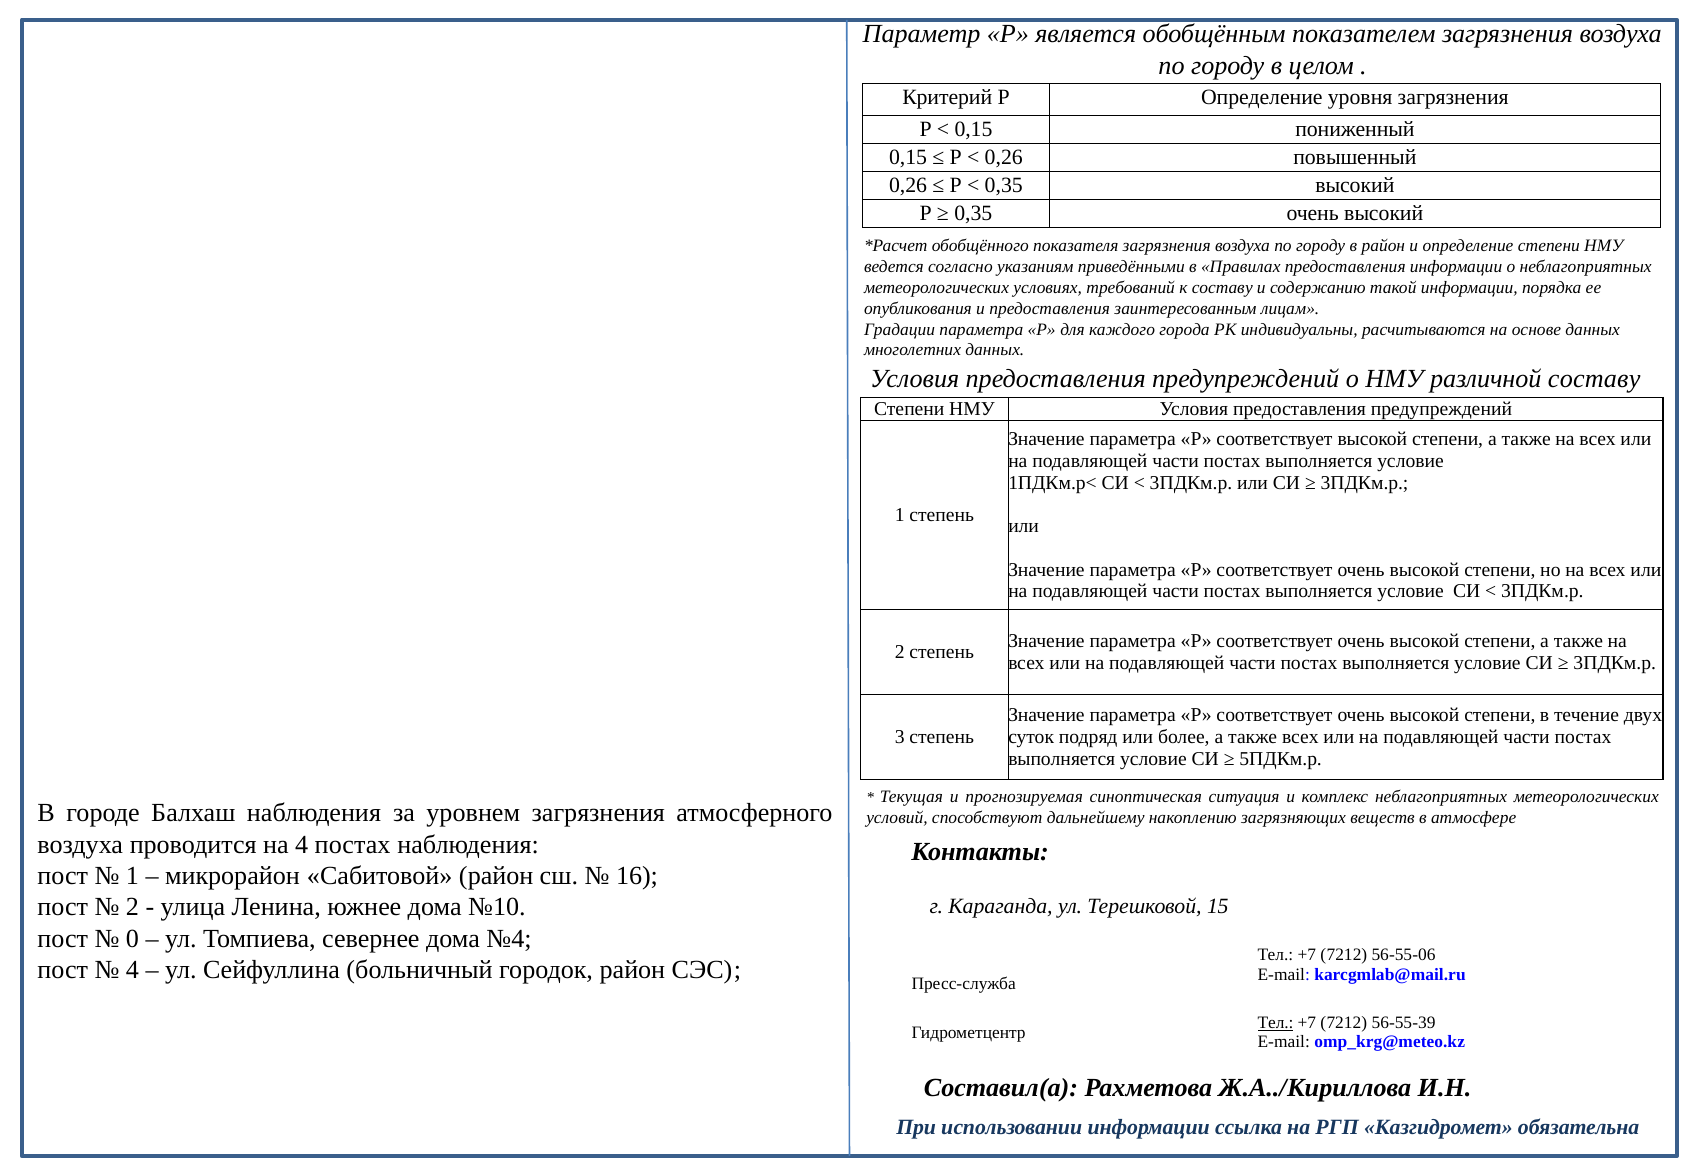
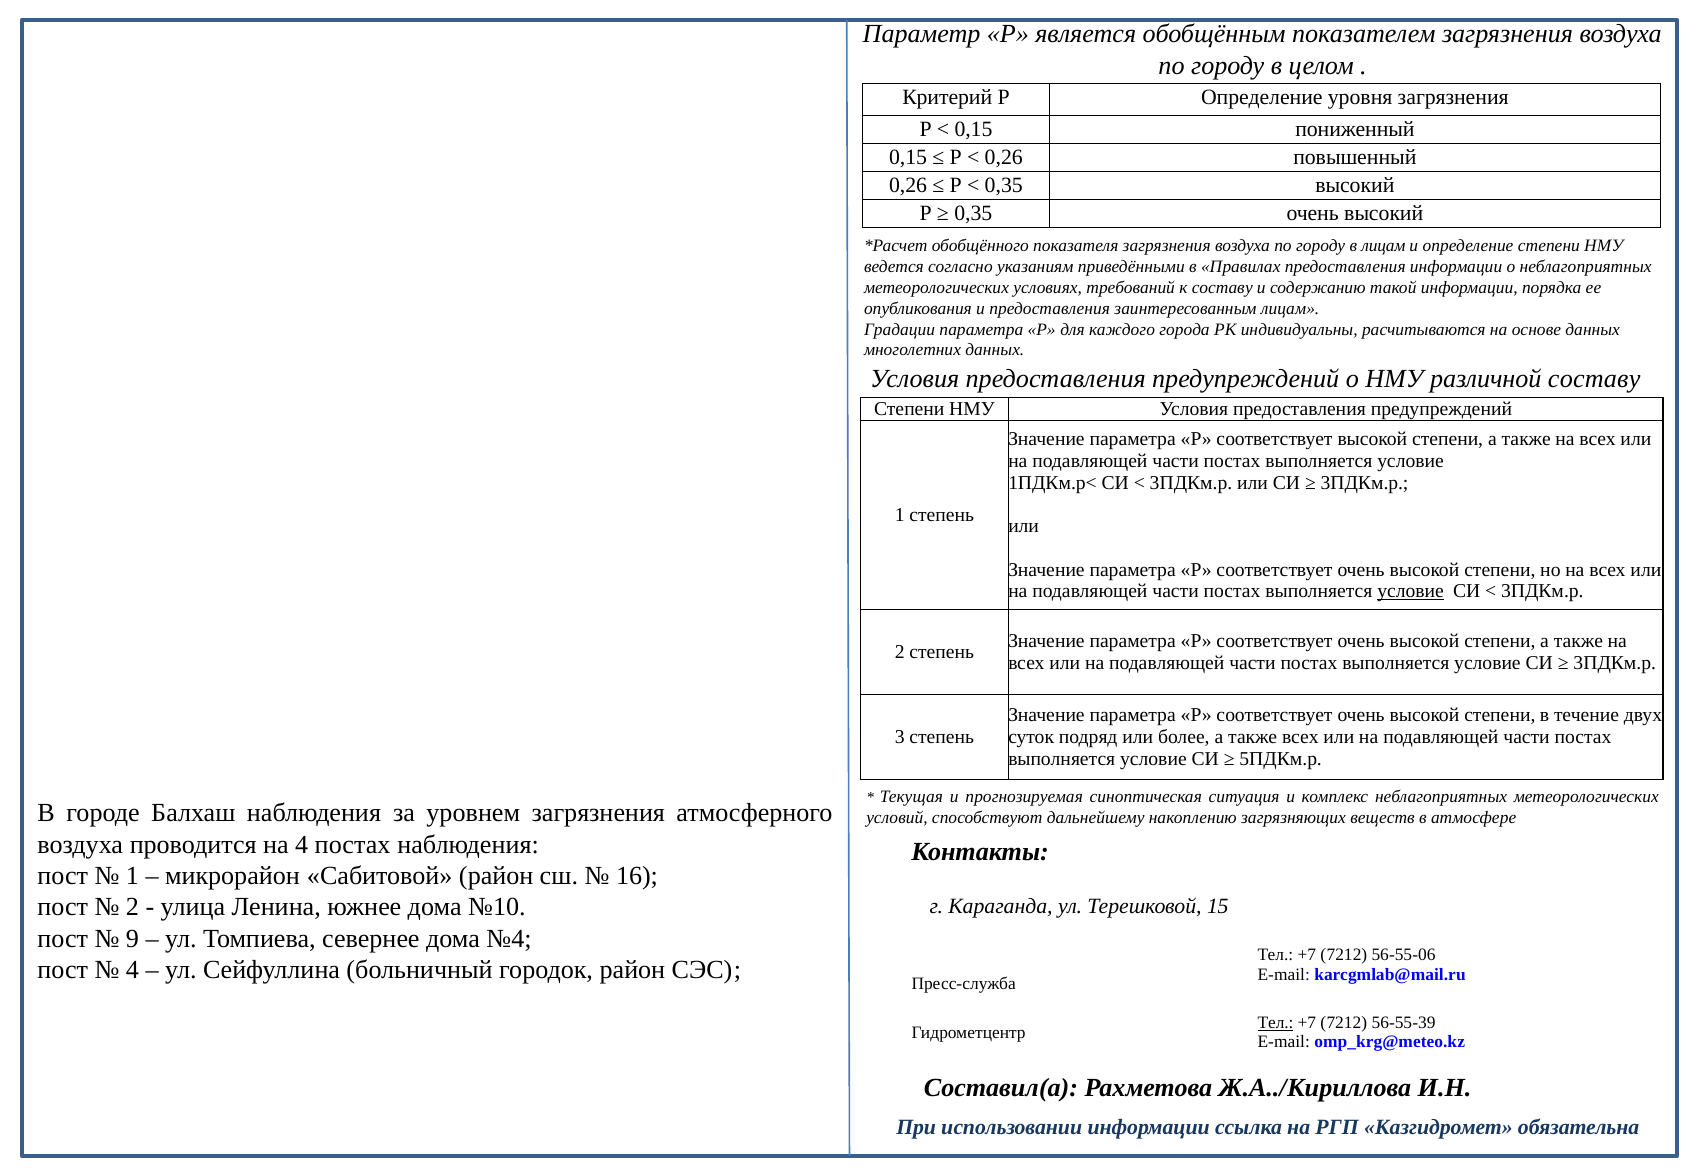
в район: район -> лицам
условие at (1411, 592) underline: none -> present
0: 0 -> 9
